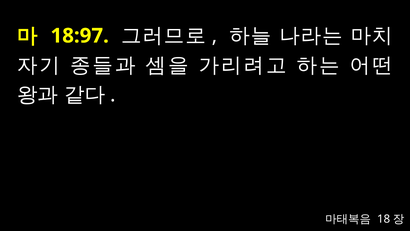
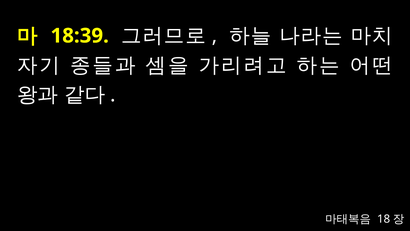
18:97: 18:97 -> 18:39
